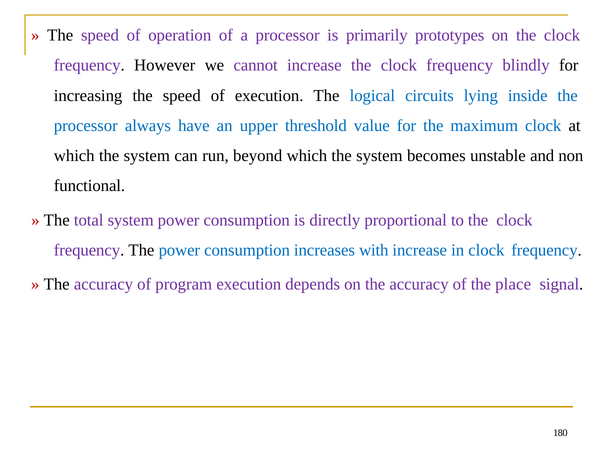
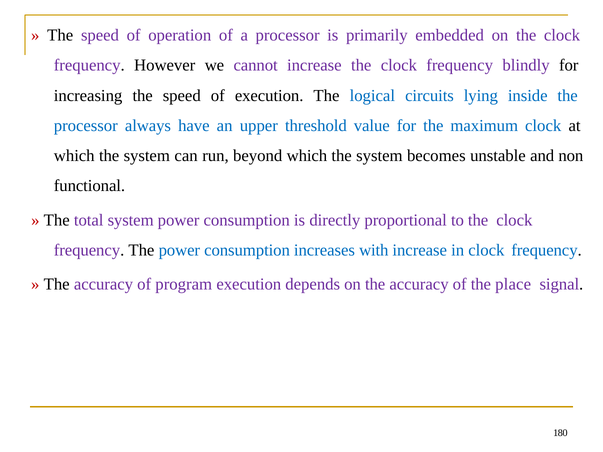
prototypes: prototypes -> embedded
